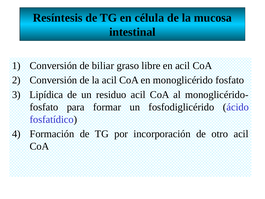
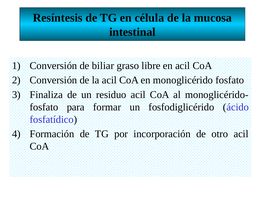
Lipídica: Lipídica -> Finaliza
